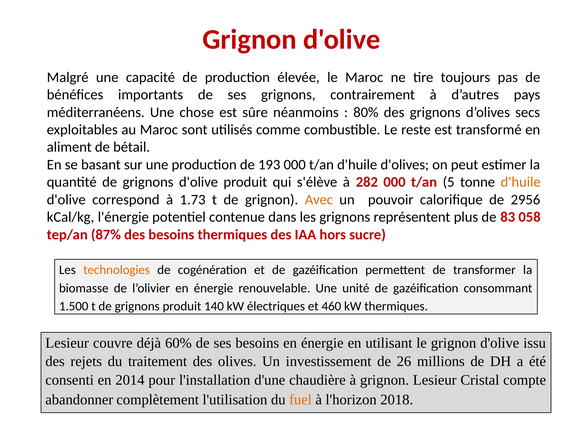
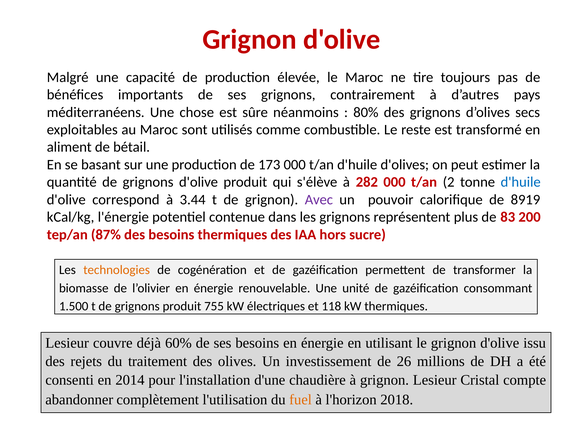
193: 193 -> 173
5: 5 -> 2
d'huile at (521, 182) colour: orange -> blue
1.73: 1.73 -> 3.44
Avec colour: orange -> purple
2956: 2956 -> 8919
058: 058 -> 200
140: 140 -> 755
460: 460 -> 118
